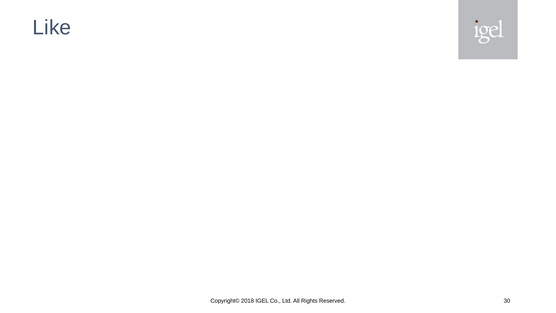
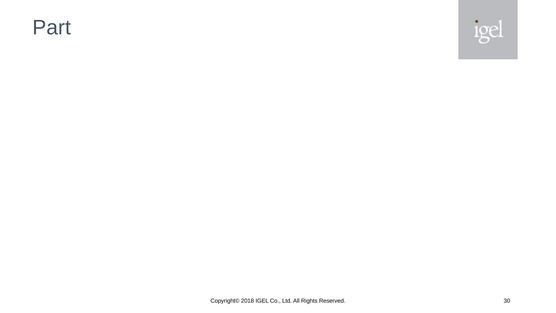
Like: Like -> Part
